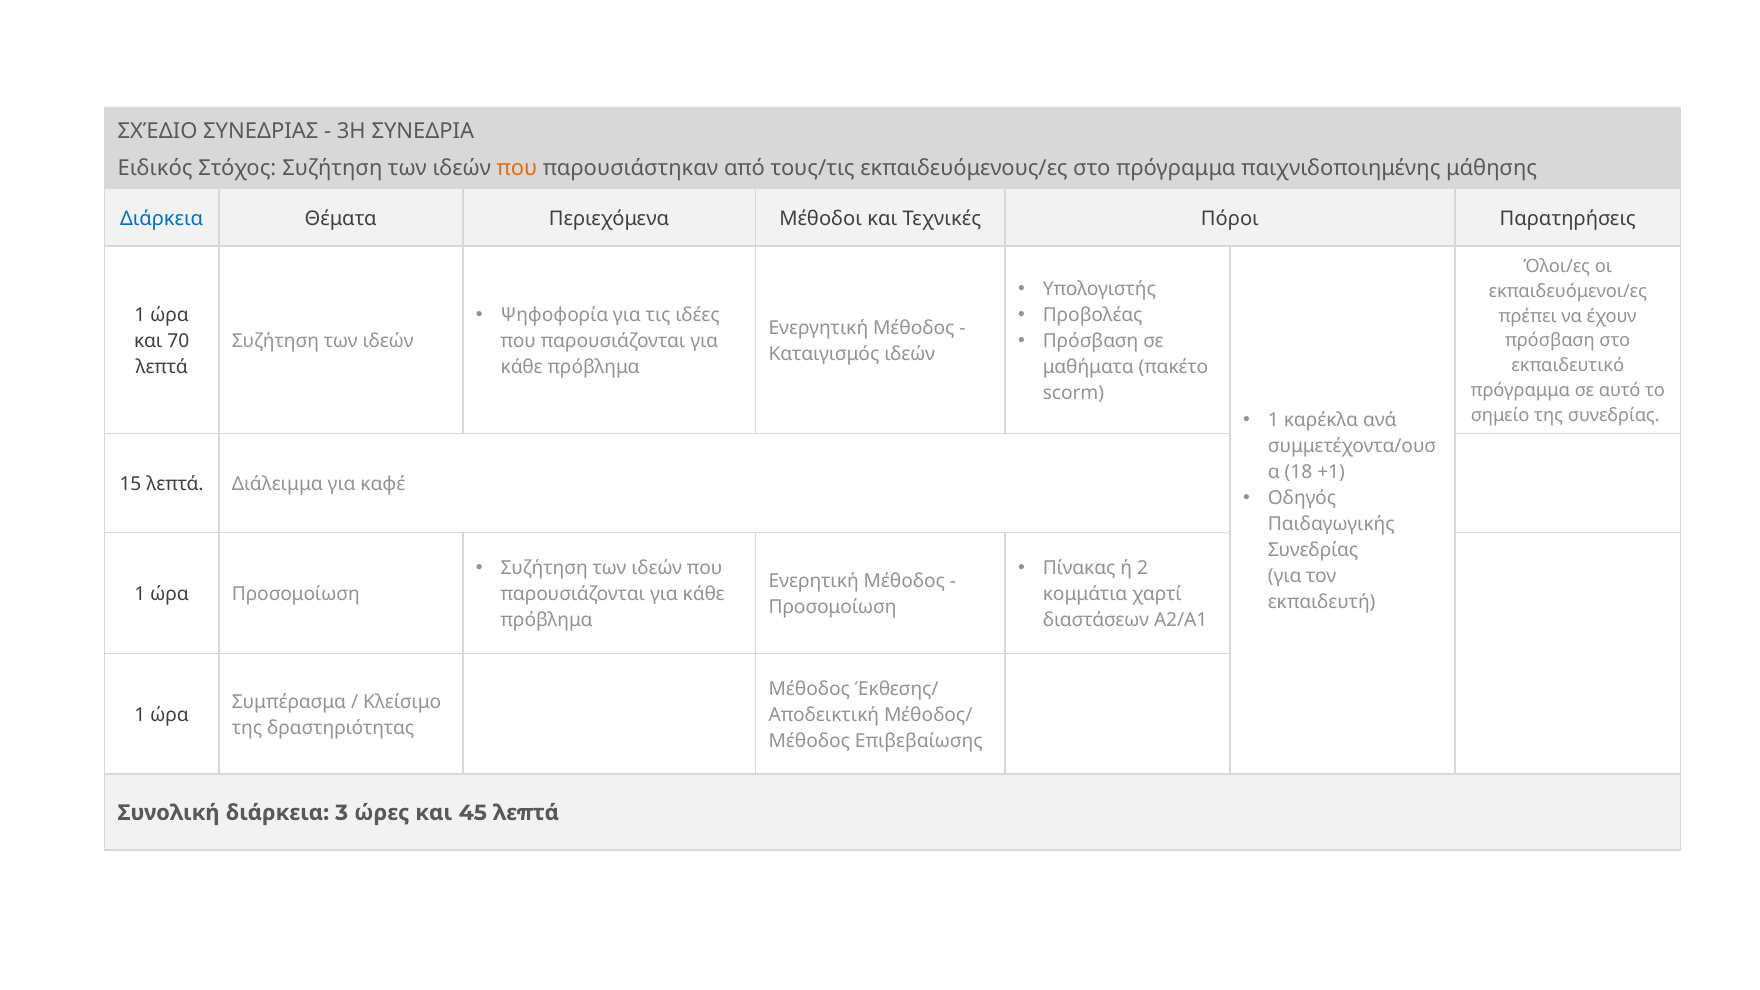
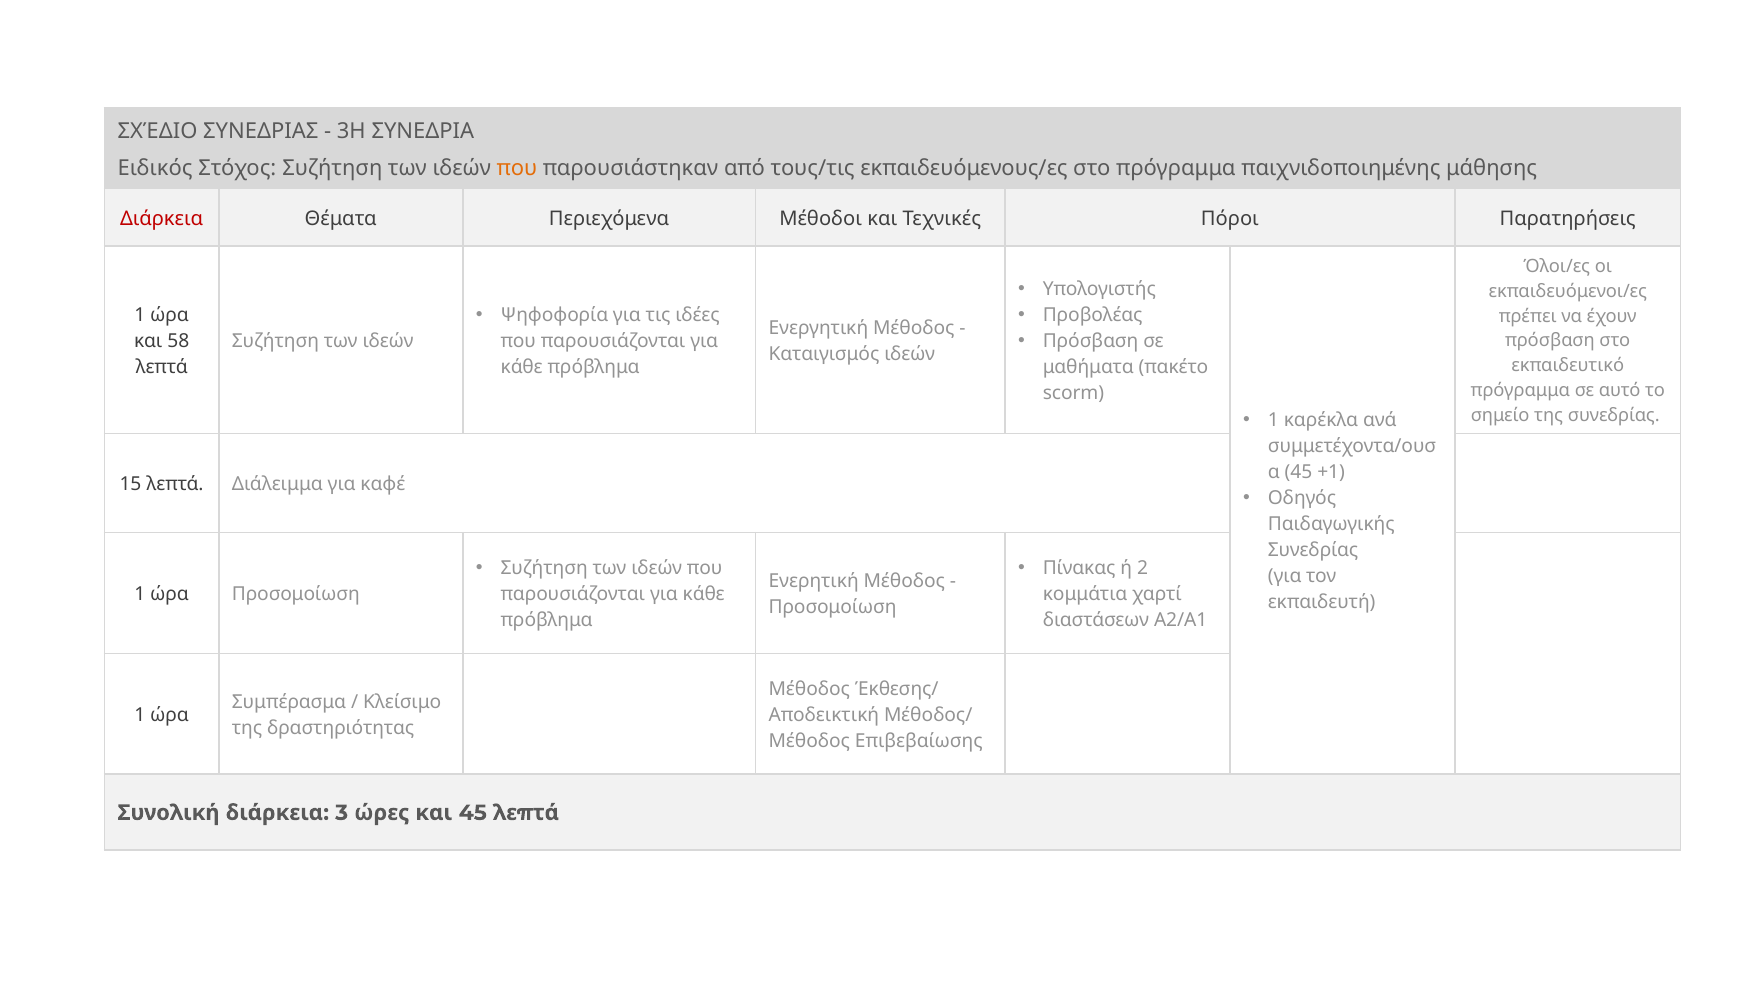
Διάρκεια at (162, 218) colour: blue -> red
70: 70 -> 58
18 at (1299, 472): 18 -> 45
